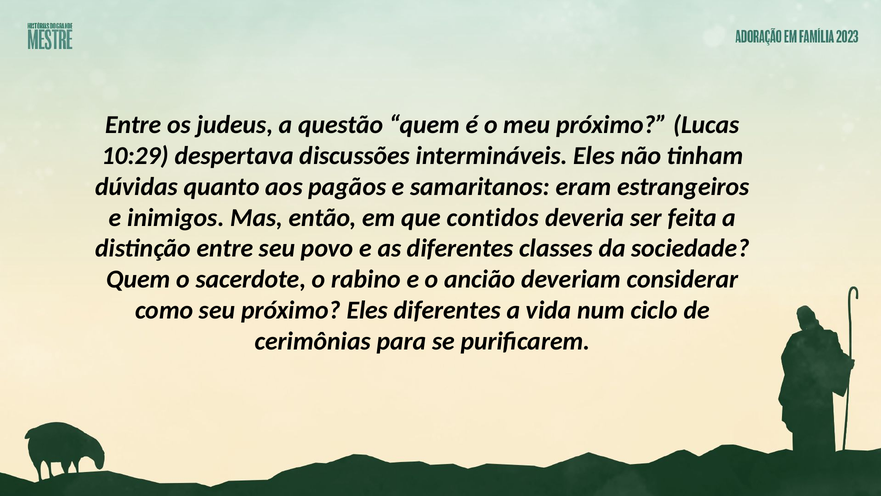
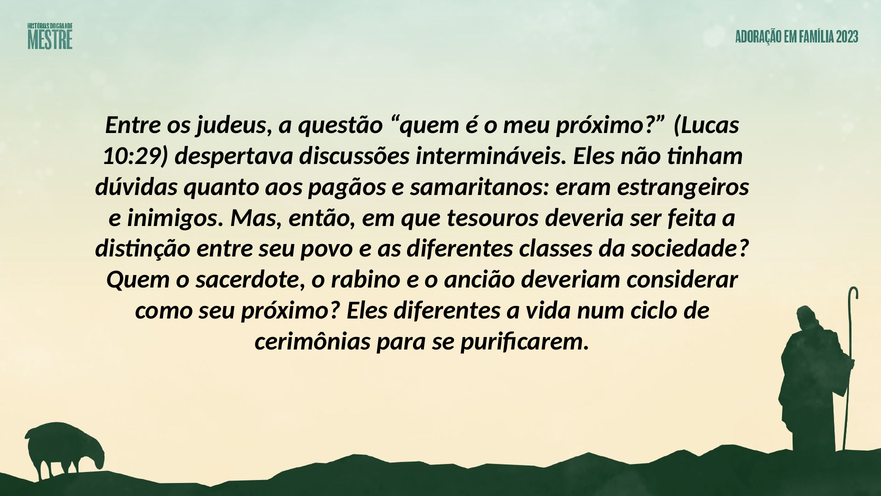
contidos: contidos -> tesouros
